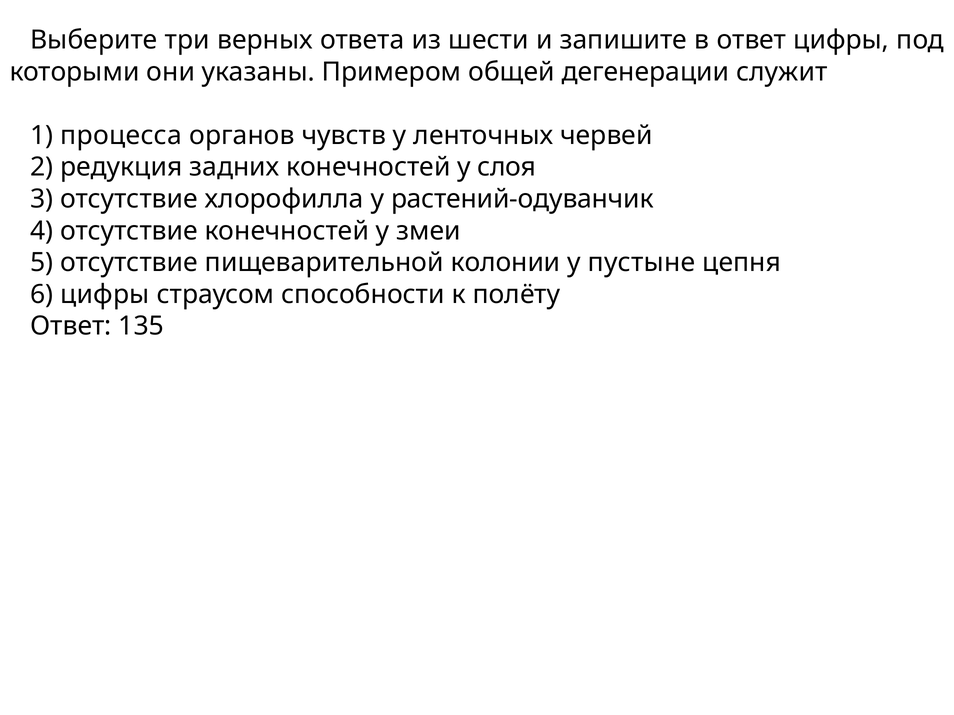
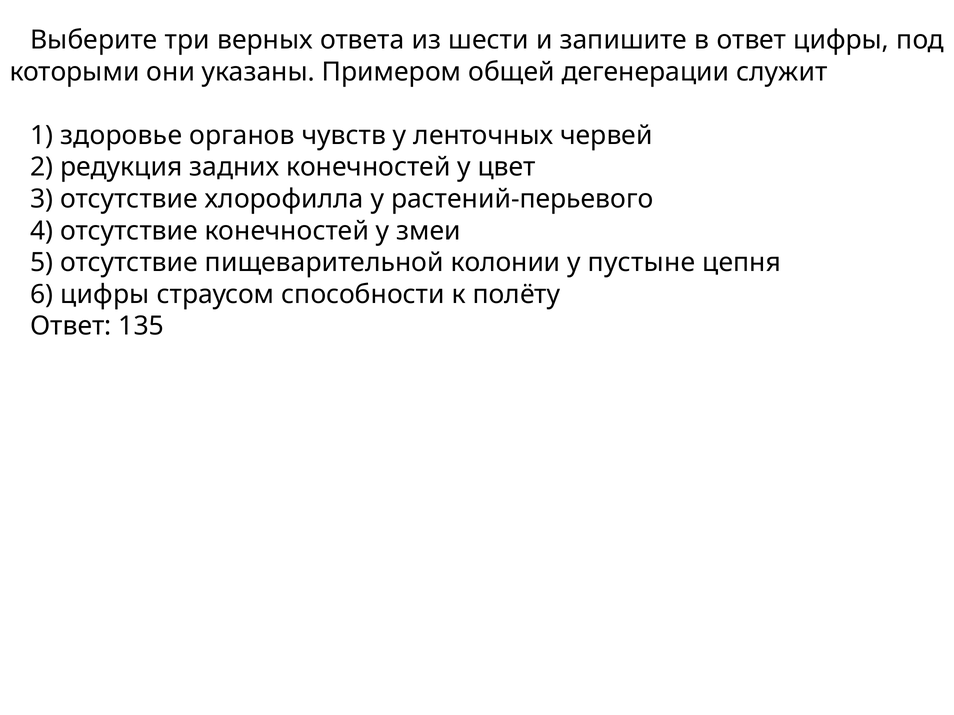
процесса: процесса -> здоровье
слоя: слоя -> цвет
растений-одуванчик: растений-одуванчик -> растений-перьевого
